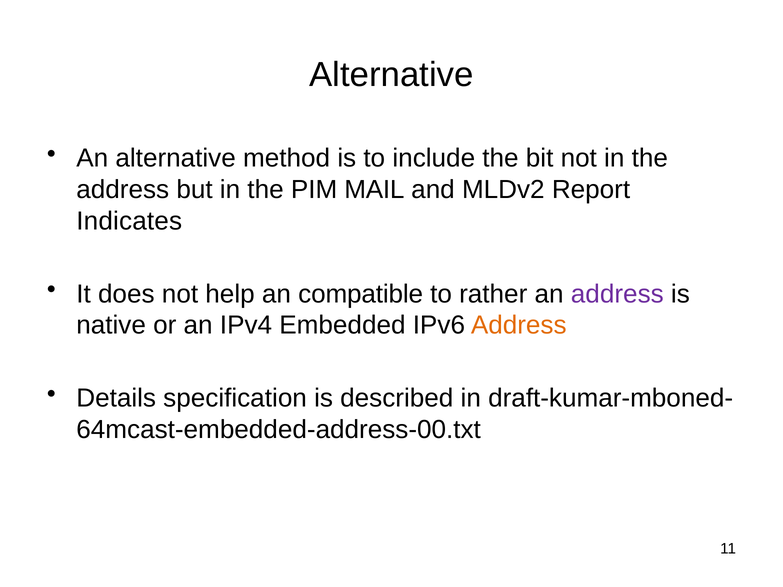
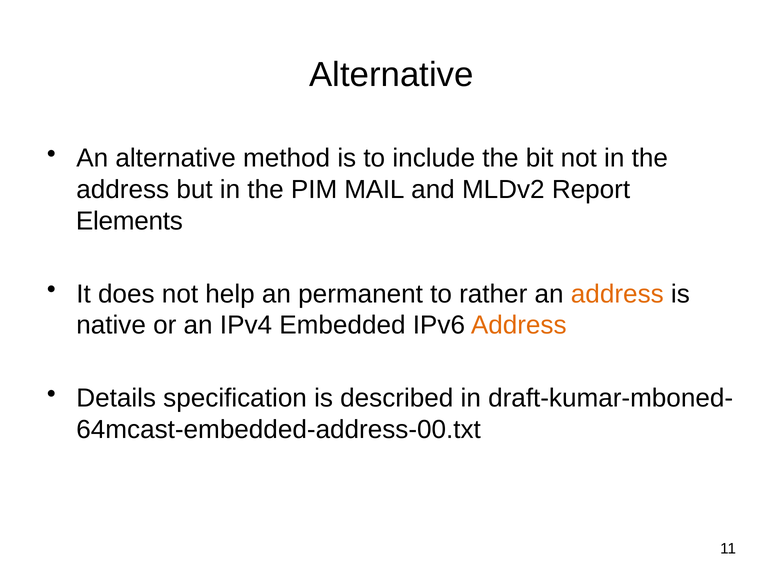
Indicates: Indicates -> Elements
compatible: compatible -> permanent
address at (617, 294) colour: purple -> orange
